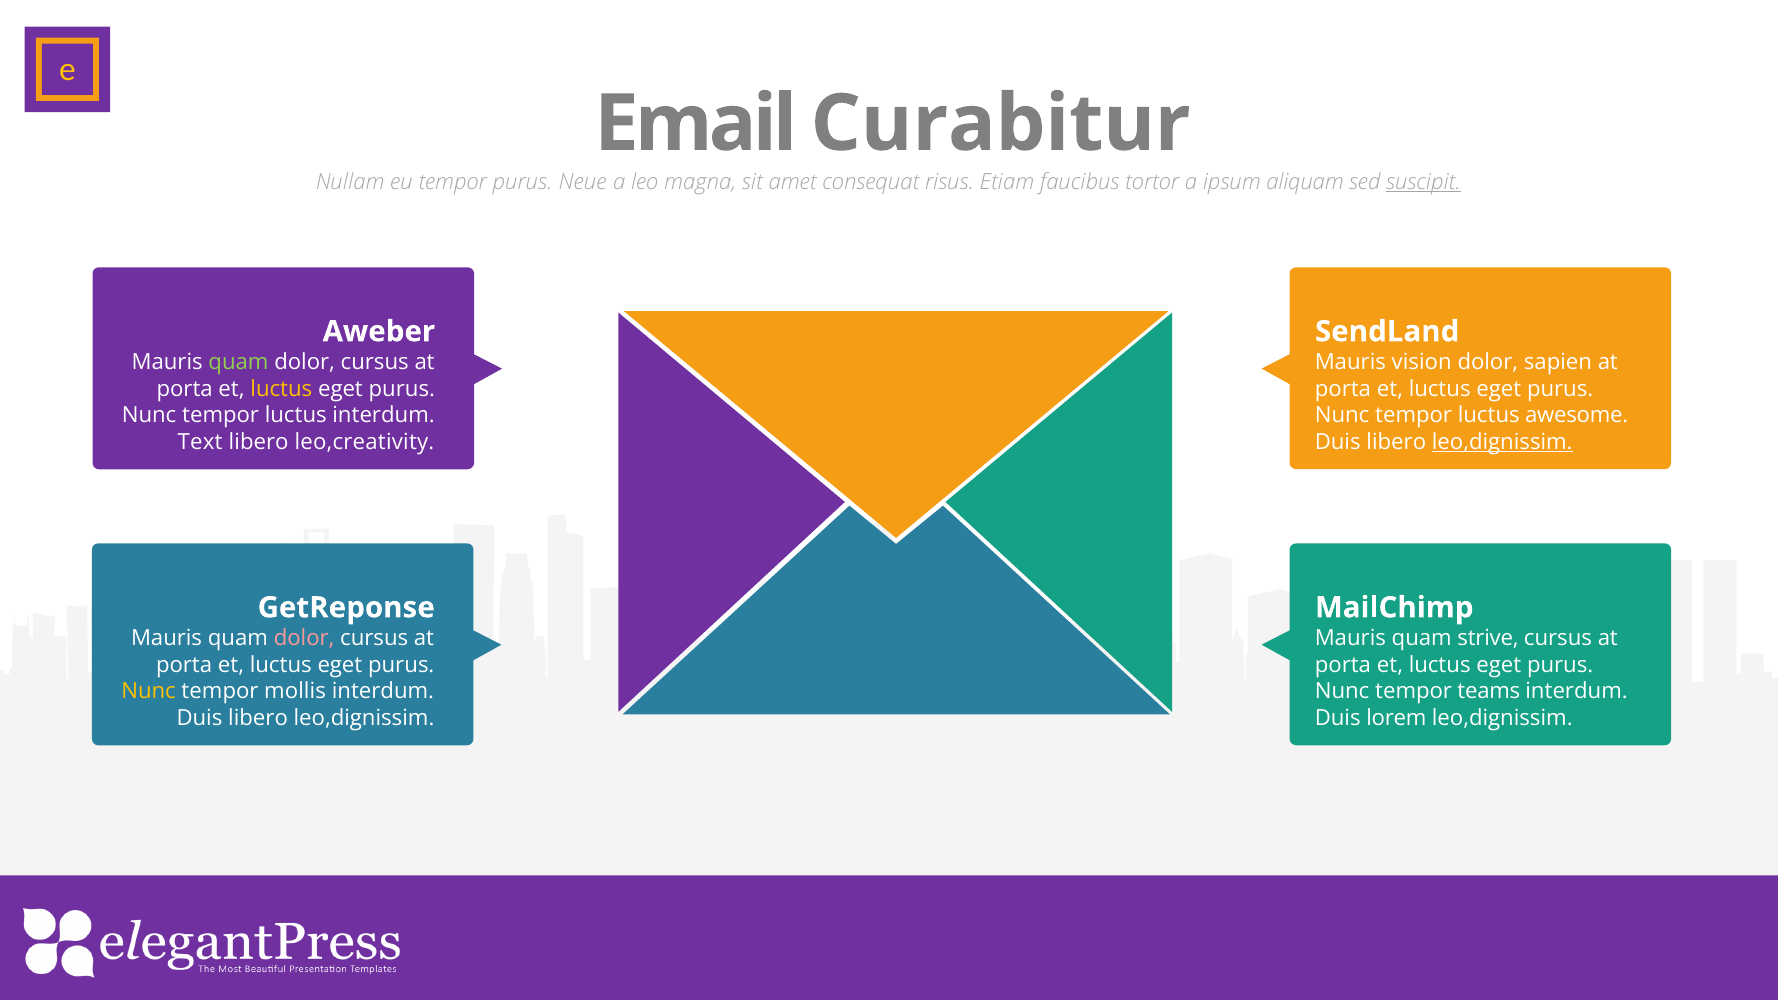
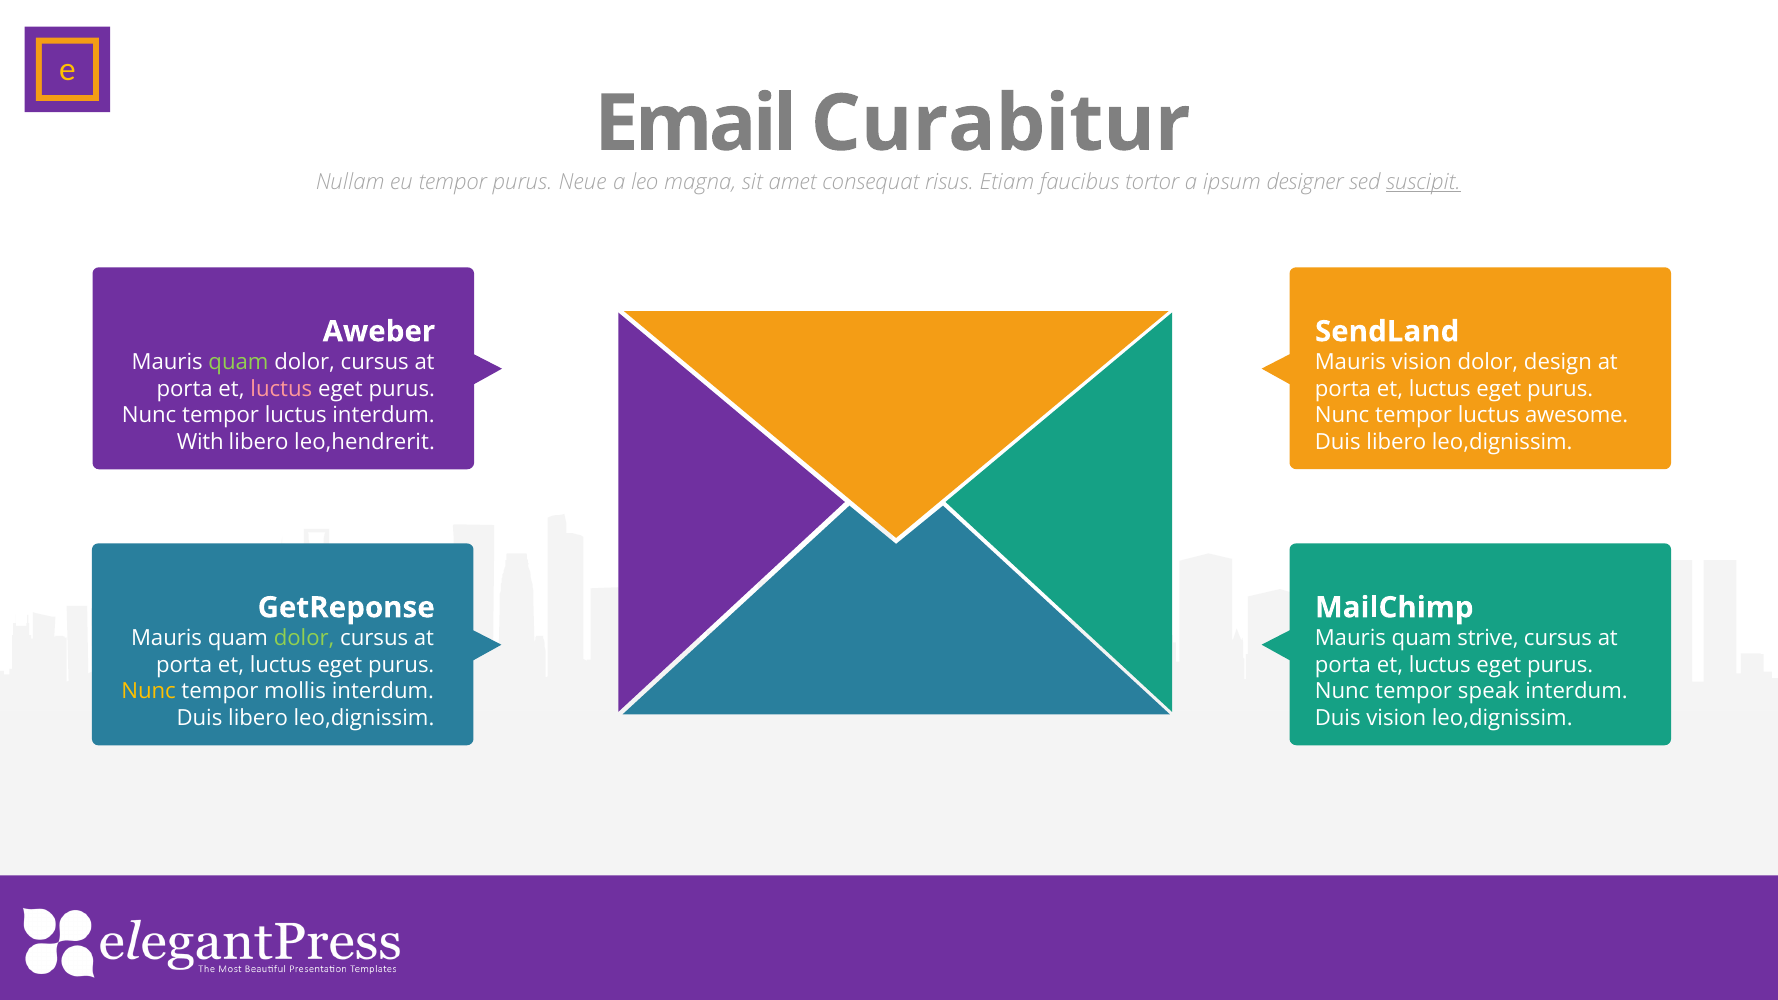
aliquam: aliquam -> designer
sapien: sapien -> design
luctus at (281, 389) colour: yellow -> pink
Text: Text -> With
leo,creativity: leo,creativity -> leo,hendrerit
leo,dignissim at (1502, 442) underline: present -> none
dolor at (304, 638) colour: pink -> light green
teams: teams -> speak
Duis lorem: lorem -> vision
